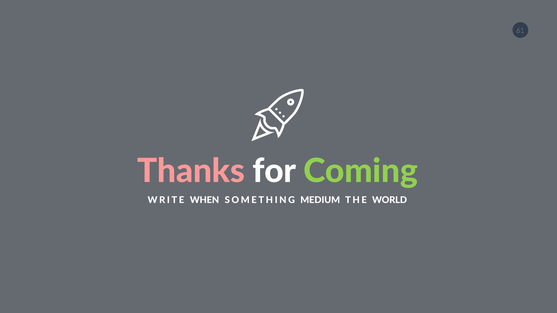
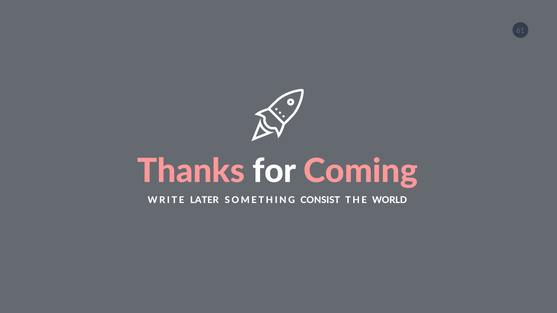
Coming colour: light green -> pink
WHEN: WHEN -> LATER
MEDIUM: MEDIUM -> CONSIST
